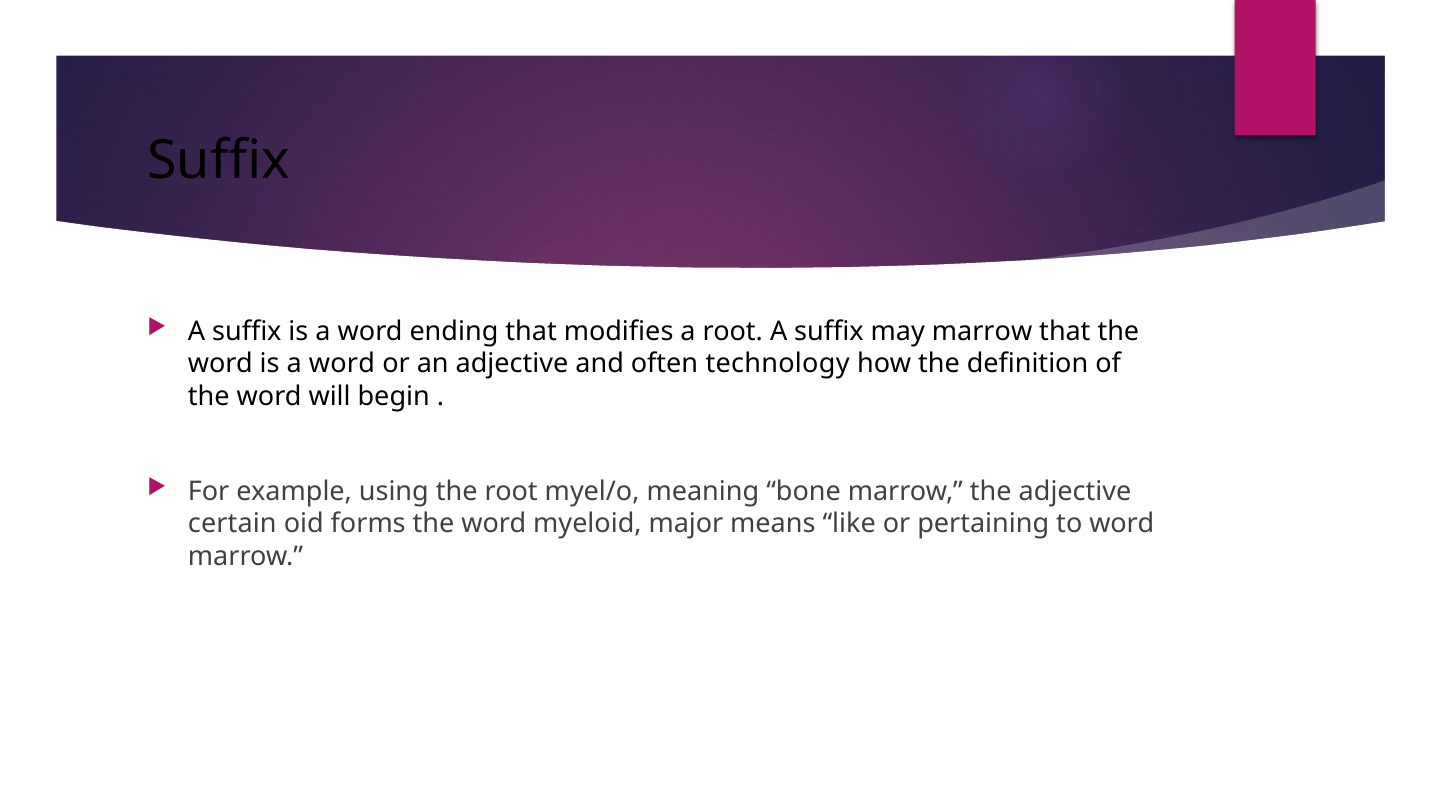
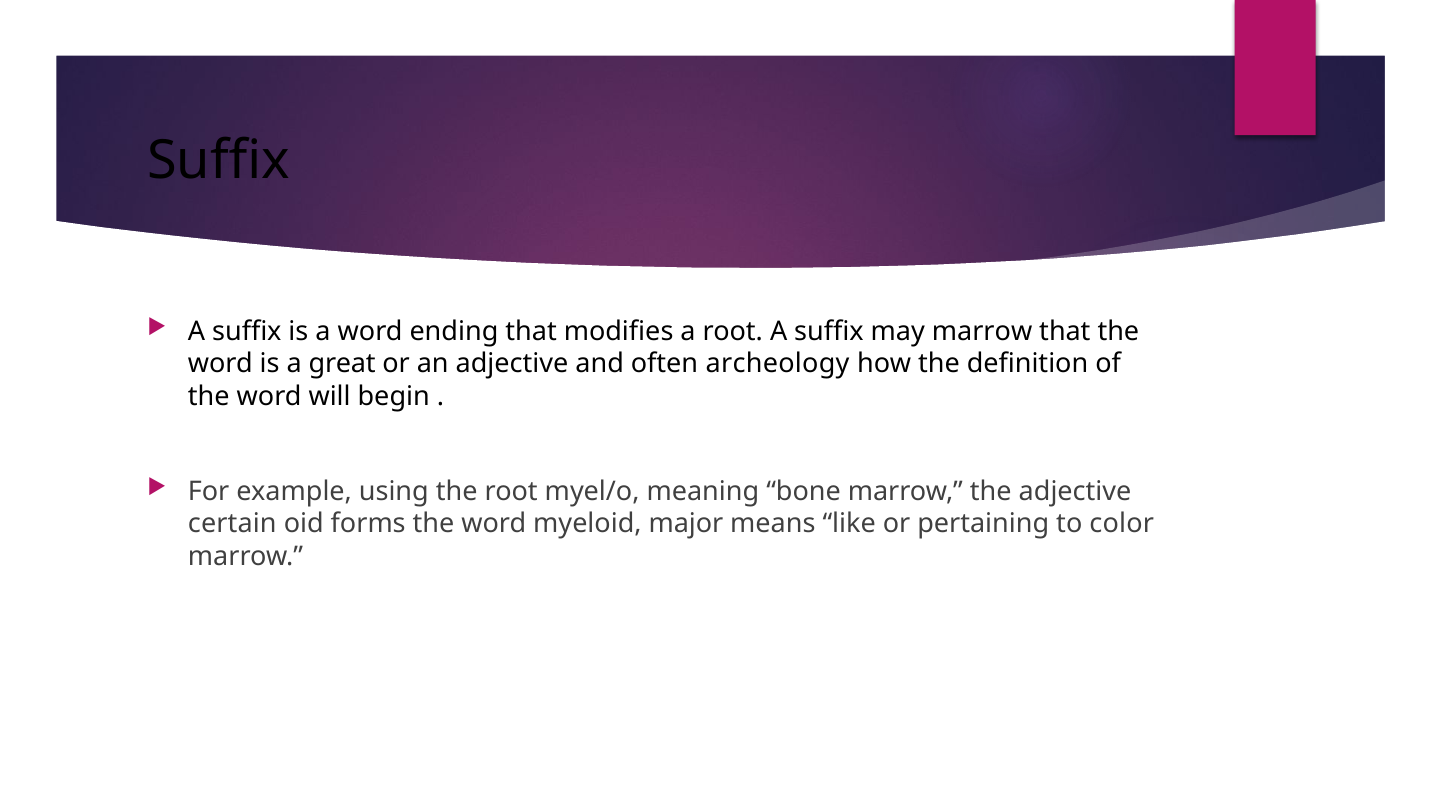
word is a word: word -> great
technology: technology -> archeology
to word: word -> color
